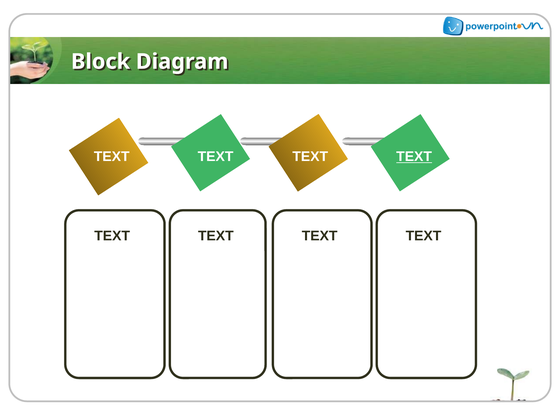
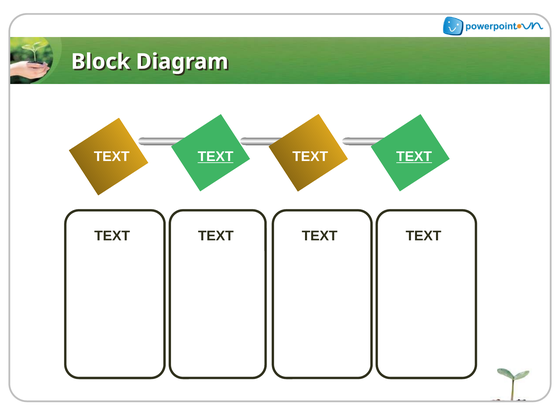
TEXT at (216, 157) underline: none -> present
